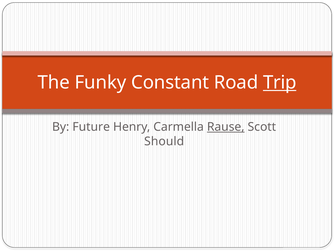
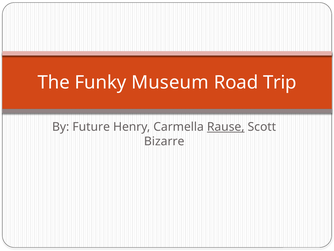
Constant: Constant -> Museum
Trip underline: present -> none
Should: Should -> Bizarre
